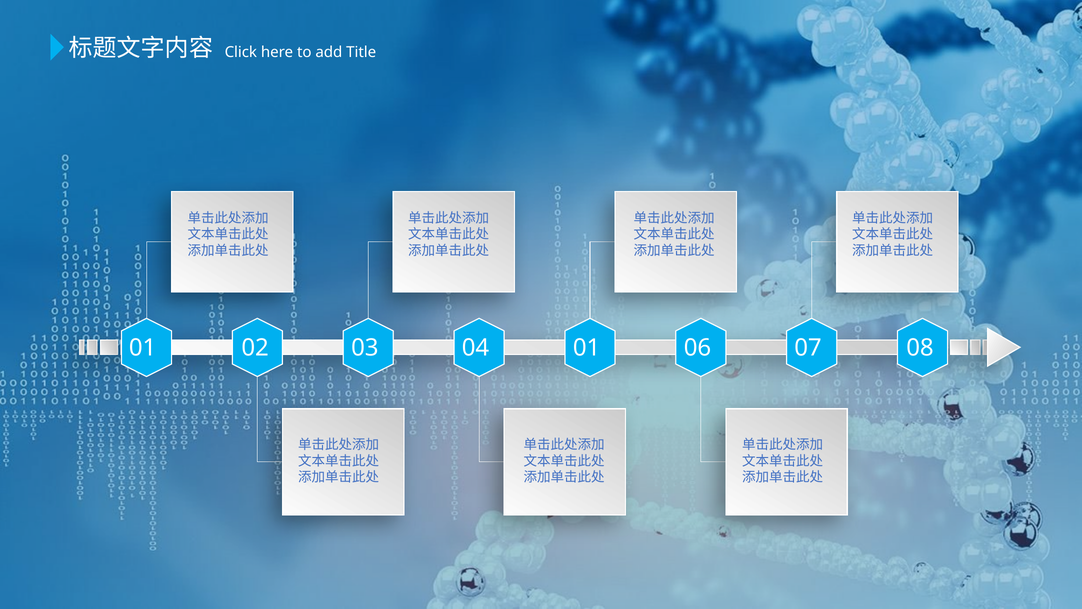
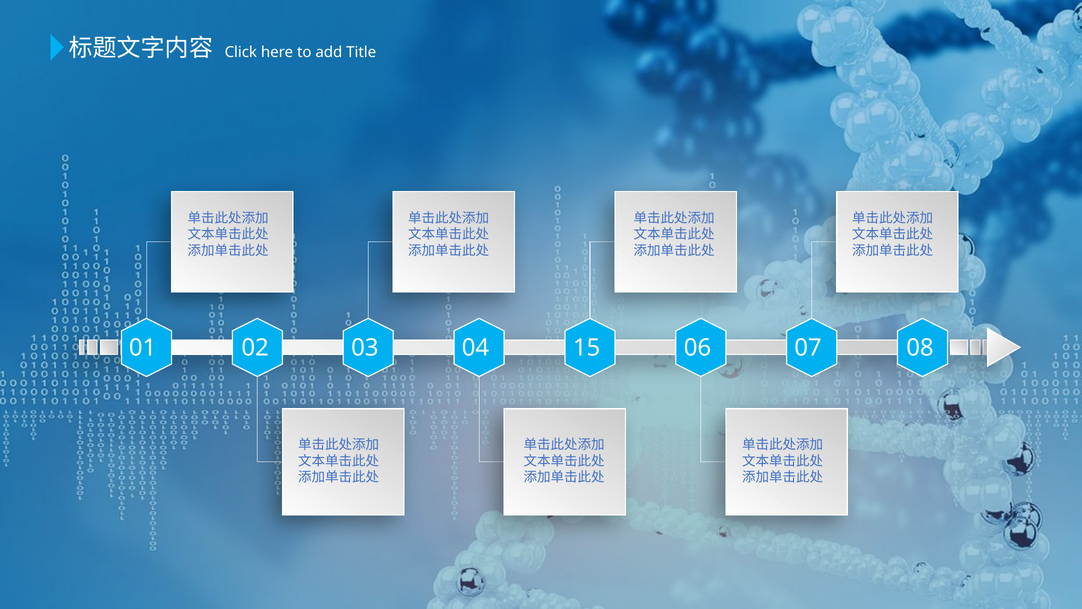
04 01: 01 -> 15
